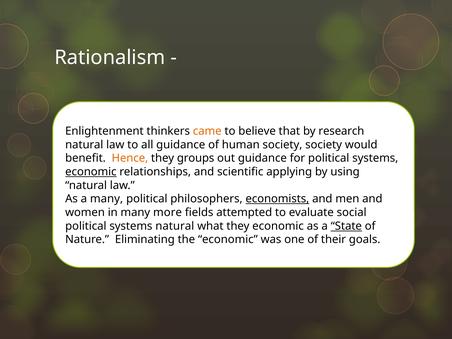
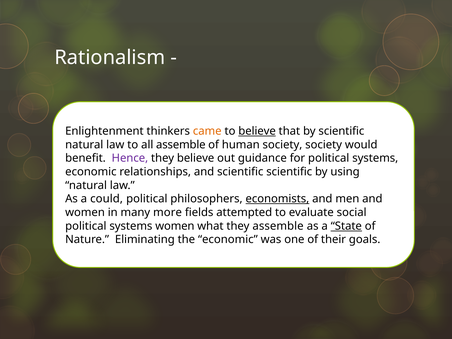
believe at (257, 131) underline: none -> present
by research: research -> scientific
all guidance: guidance -> assemble
Hence colour: orange -> purple
they groups: groups -> believe
economic at (91, 172) underline: present -> none
scientific applying: applying -> scientific
a many: many -> could
systems natural: natural -> women
they economic: economic -> assemble
